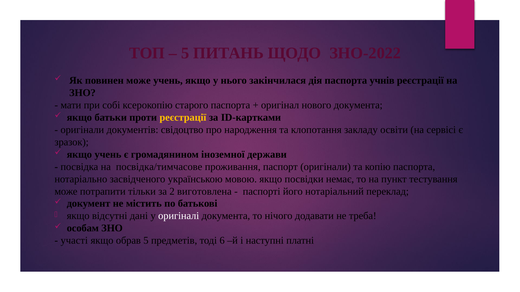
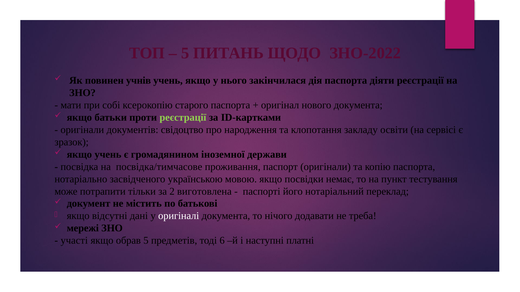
повинен може: може -> учнів
учнів: учнів -> діяти
реєстрації at (183, 118) colour: yellow -> light green
особам: особам -> мережі
